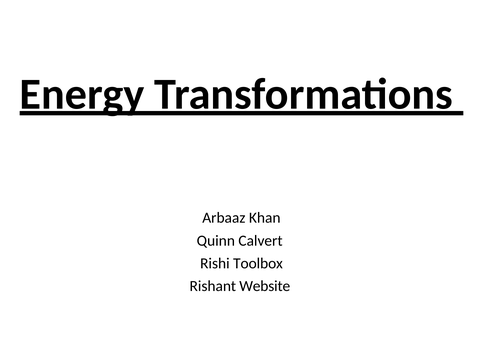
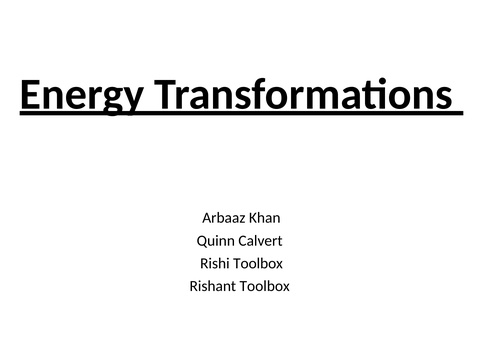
Rishant Website: Website -> Toolbox
